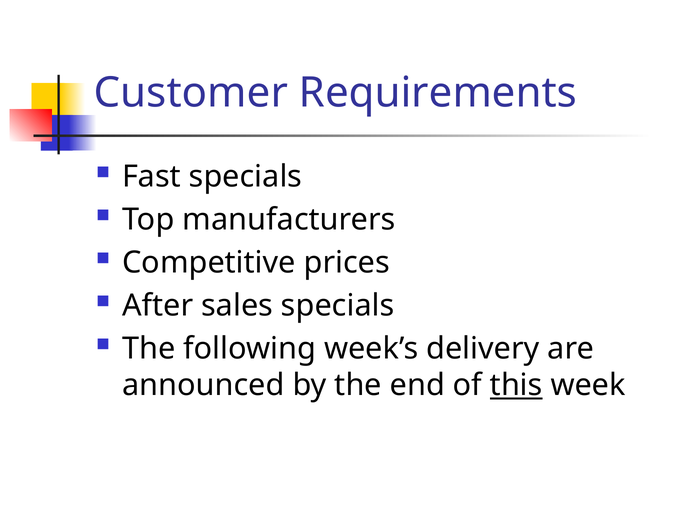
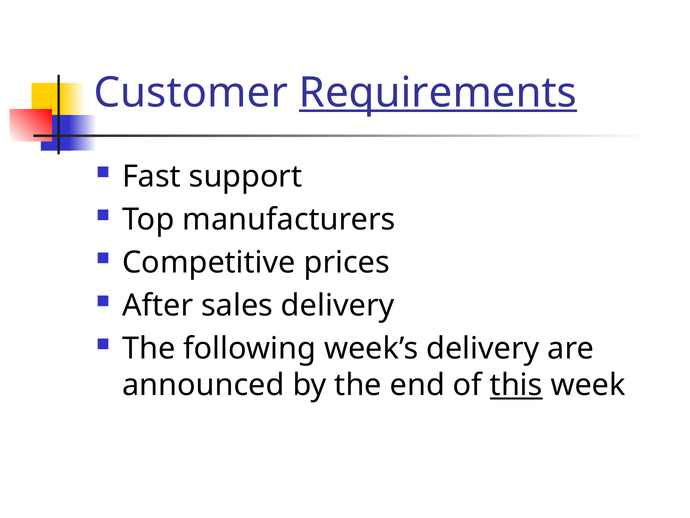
Requirements underline: none -> present
Fast specials: specials -> support
sales specials: specials -> delivery
